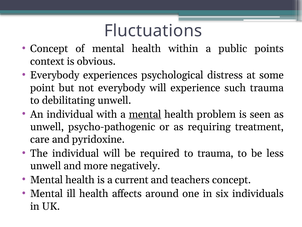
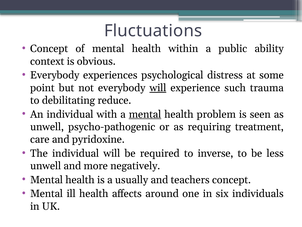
points: points -> ability
will at (158, 88) underline: none -> present
debilitating unwell: unwell -> reduce
to trauma: trauma -> inverse
current: current -> usually
